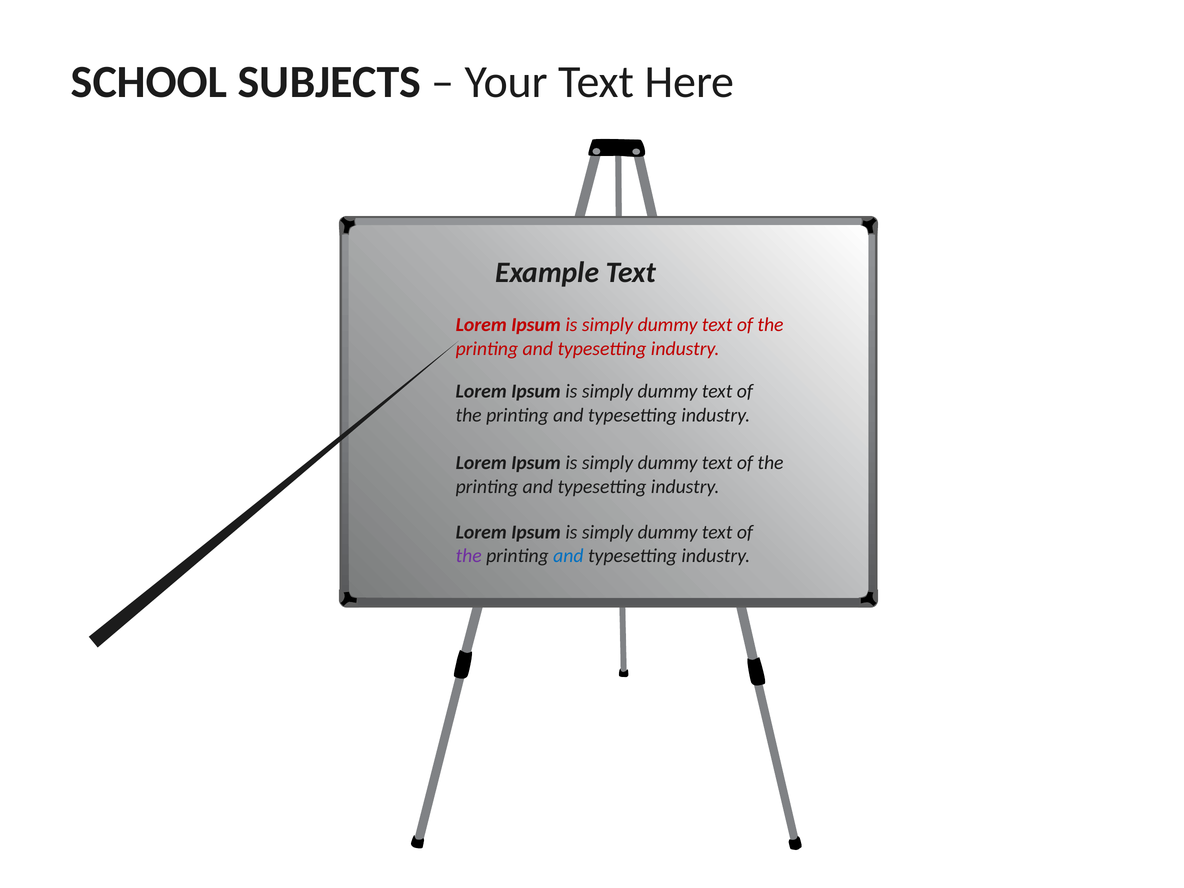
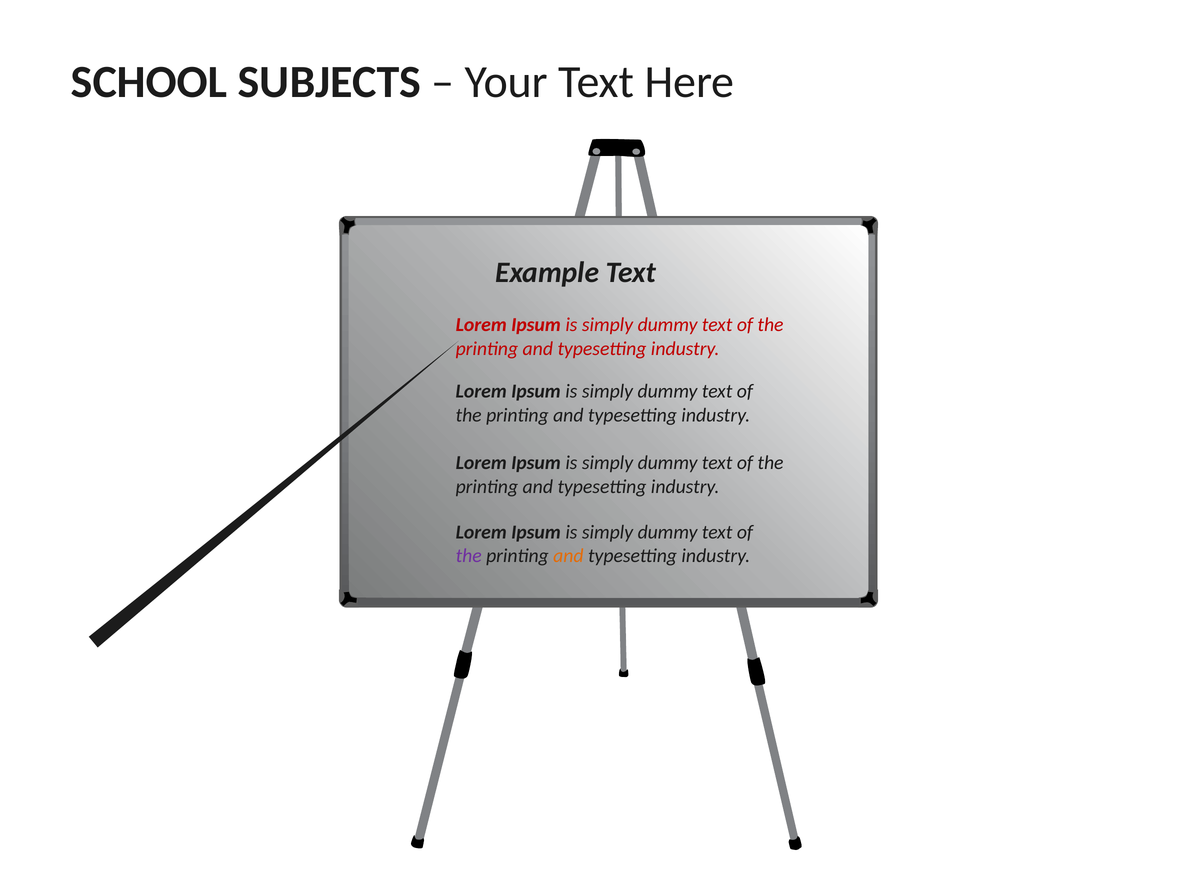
and at (568, 556) colour: blue -> orange
